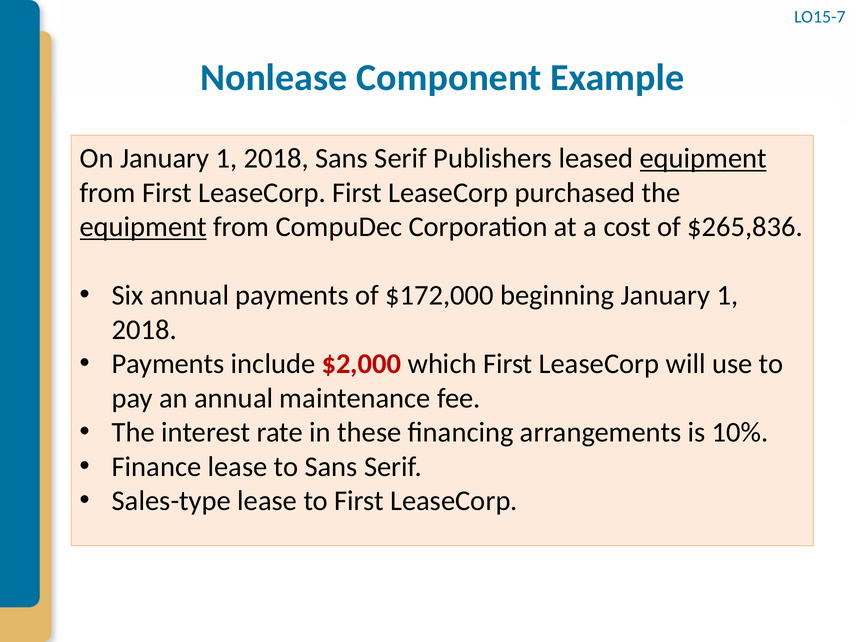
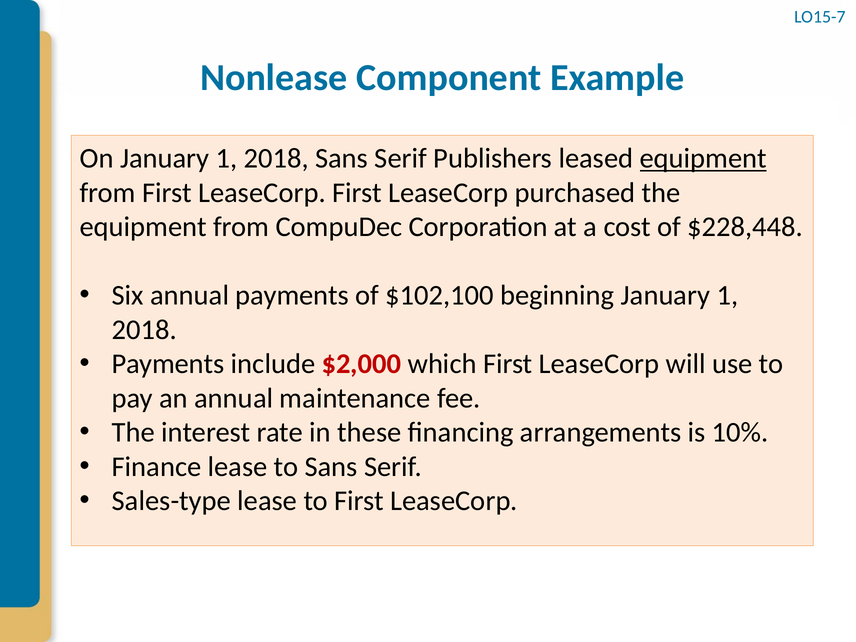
equipment at (143, 227) underline: present -> none
$265,836: $265,836 -> $228,448
$172,000: $172,000 -> $102,100
